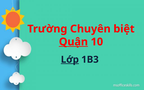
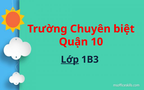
Quận underline: present -> none
